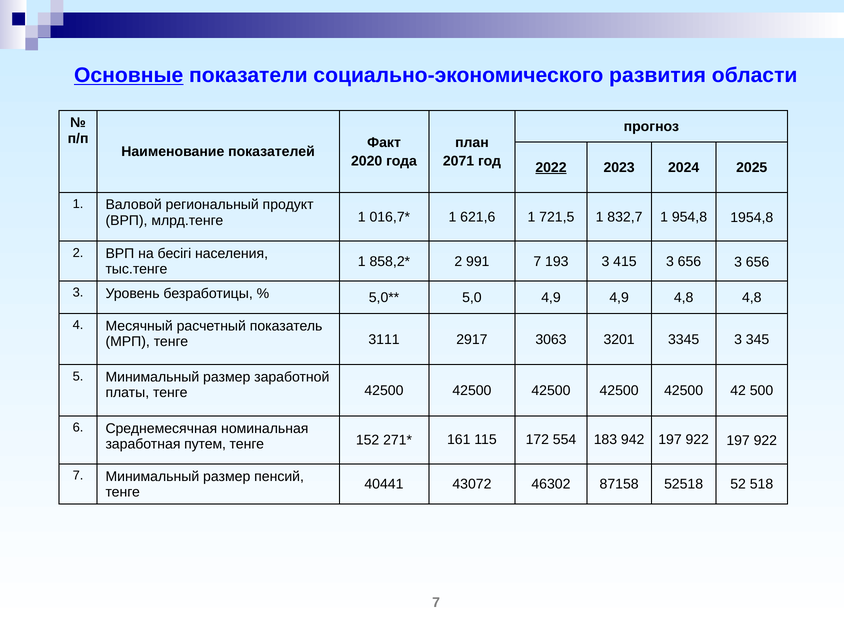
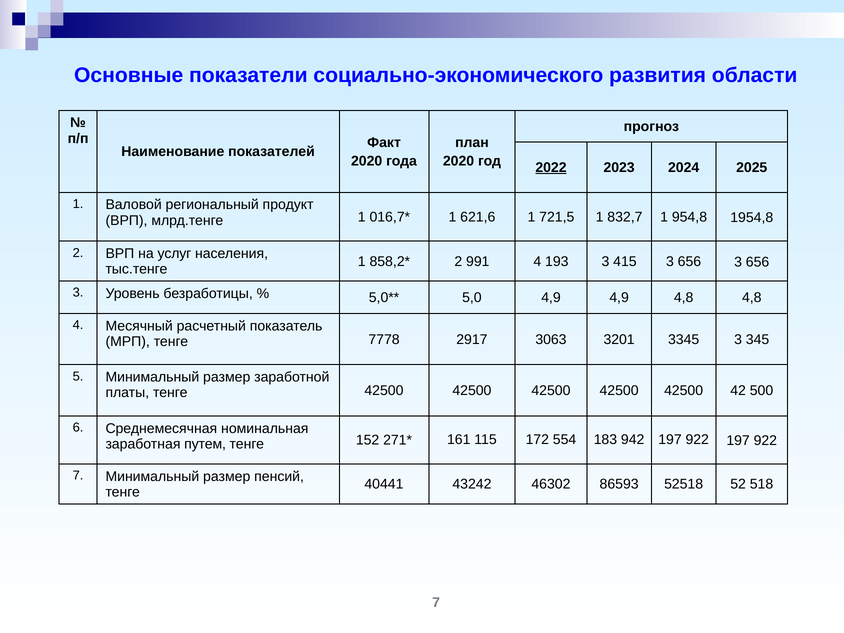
Основные underline: present -> none
2071 at (459, 161): 2071 -> 2020
бесігі: бесігі -> услуг
991 7: 7 -> 4
3111: 3111 -> 7778
43072: 43072 -> 43242
87158: 87158 -> 86593
